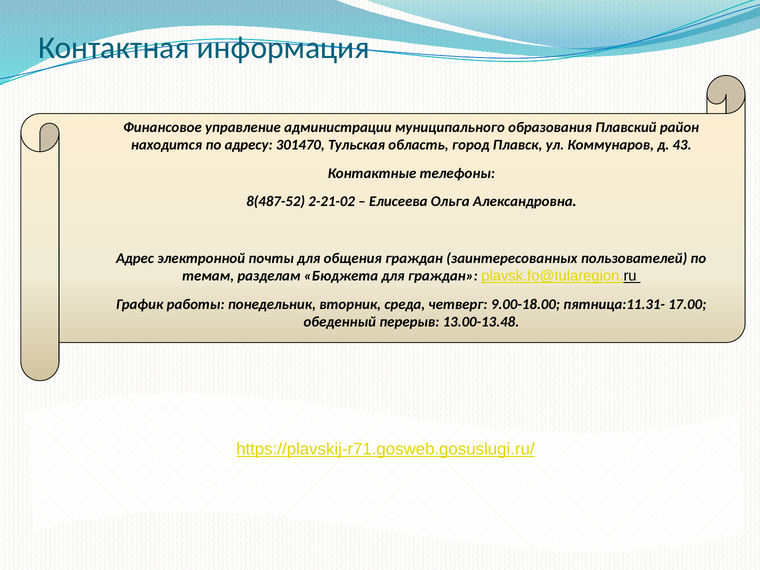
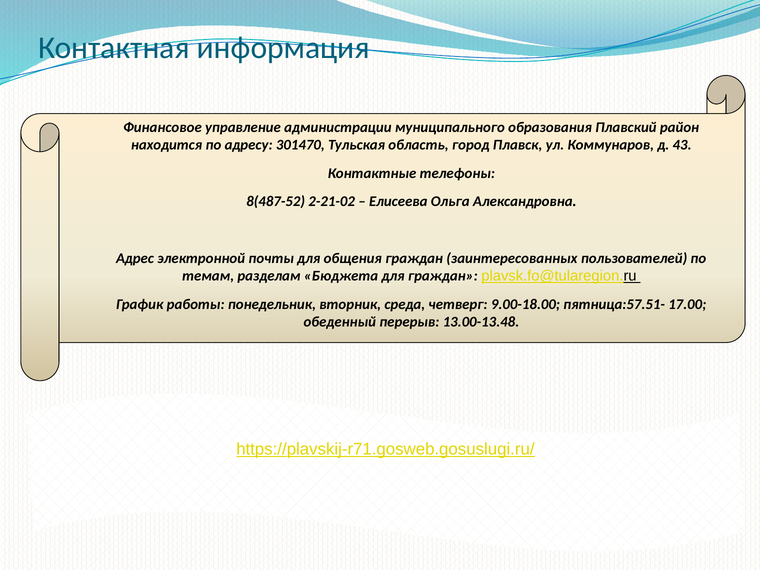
пятница:11.31-: пятница:11.31- -> пятница:57.51-
